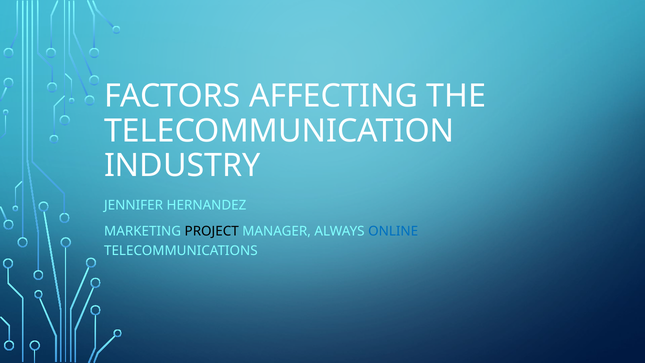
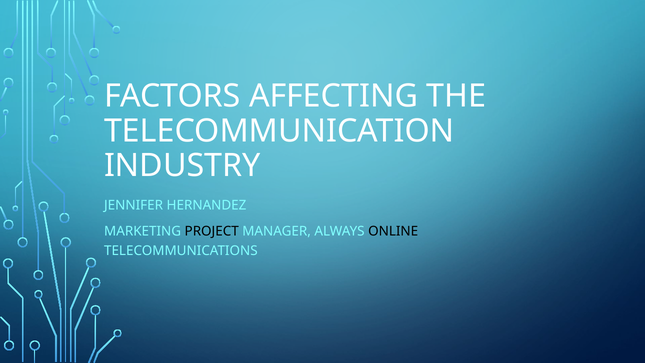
ONLINE colour: blue -> black
